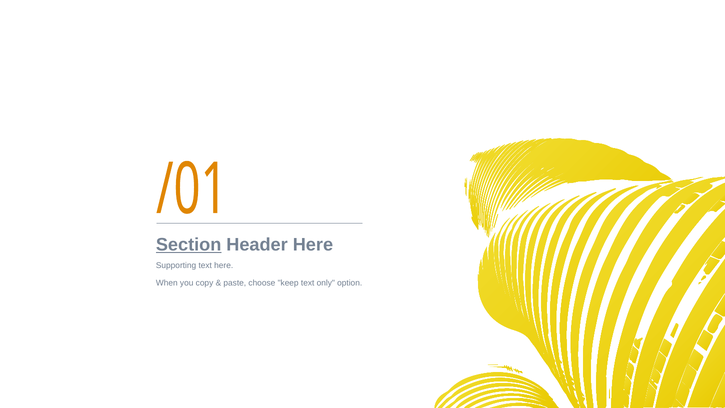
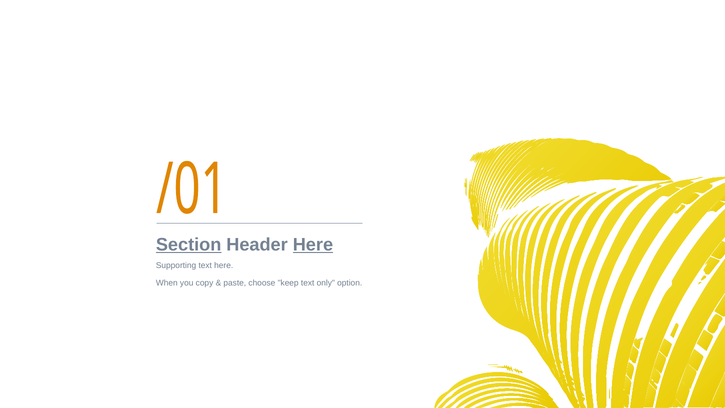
Here at (313, 245) underline: none -> present
